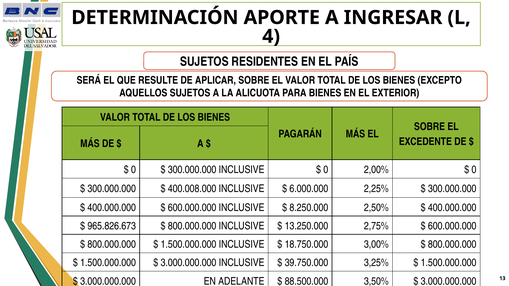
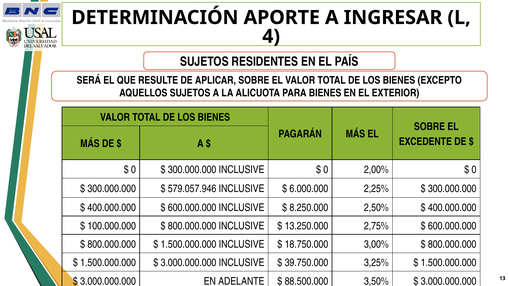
400.008.000: 400.008.000 -> 579.057.946
965.826.673: 965.826.673 -> 100.000.000
